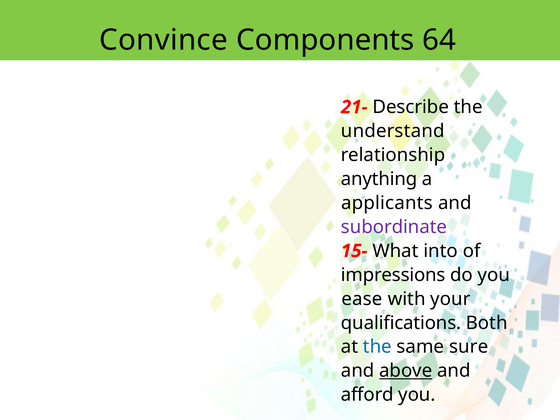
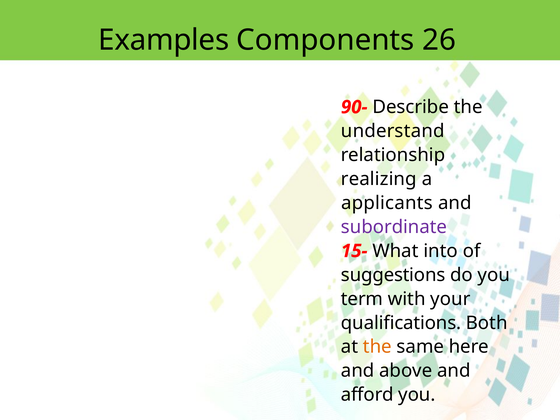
Convince: Convince -> Examples
64: 64 -> 26
21-: 21- -> 90-
anything: anything -> realizing
impressions: impressions -> suggestions
ease: ease -> term
the at (377, 347) colour: blue -> orange
sure: sure -> here
above underline: present -> none
